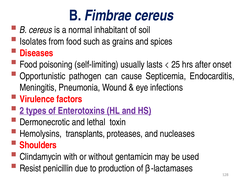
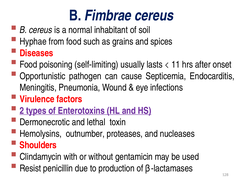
Isolates: Isolates -> Hyphae
25: 25 -> 11
transplants: transplants -> outnumber
